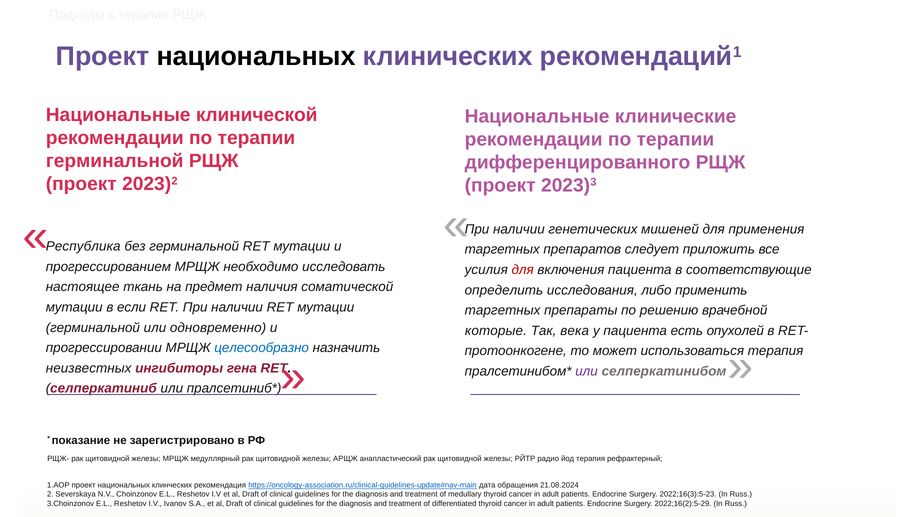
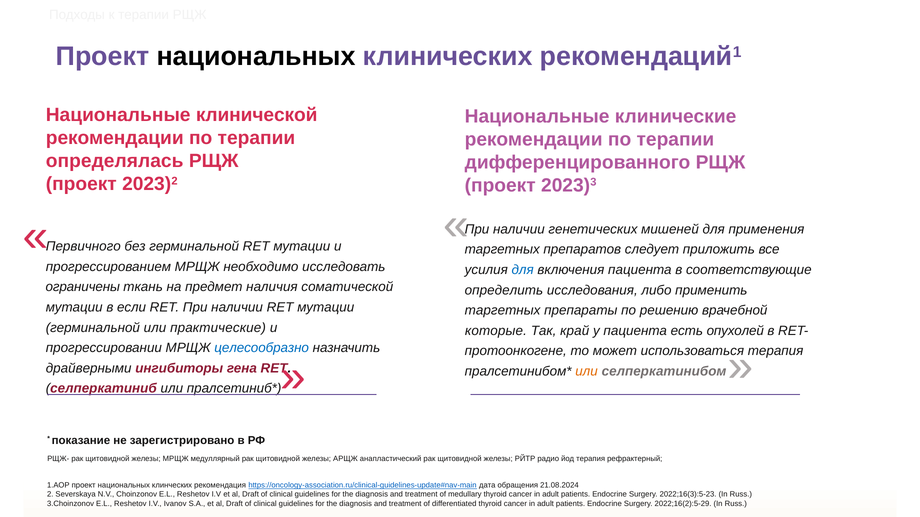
герминальной at (115, 161): герминальной -> определялась
Республика: Республика -> Первичного
для at (523, 270) colour: red -> blue
настоящее: настоящее -> ограничены
одновременно: одновременно -> практические
века: века -> край
неизвестных: неизвестных -> драйверными
или at (587, 372) colour: purple -> orange
